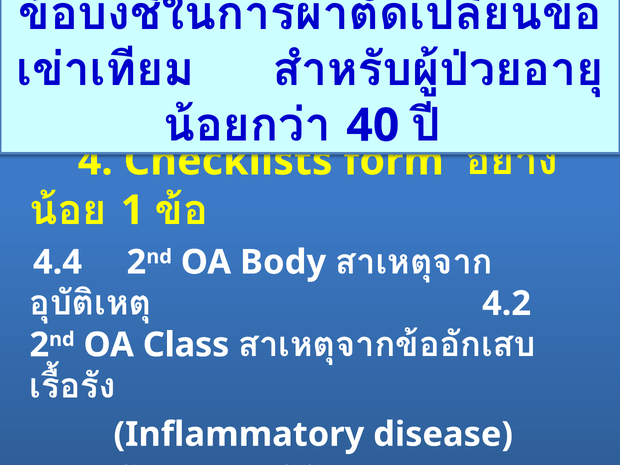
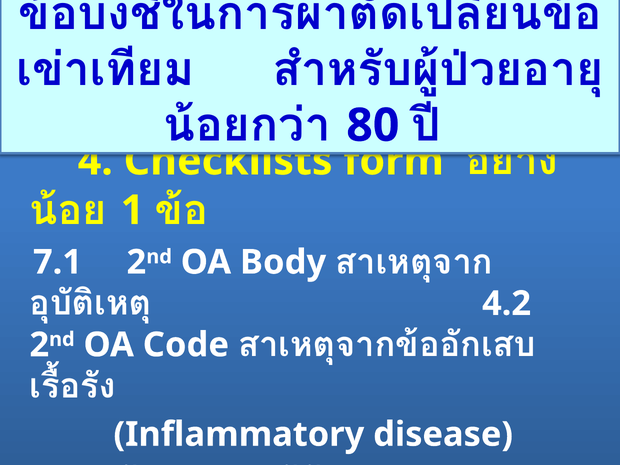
40: 40 -> 80
4.4 at (57, 262): 4.4 -> 7.1
Class: Class -> Code
